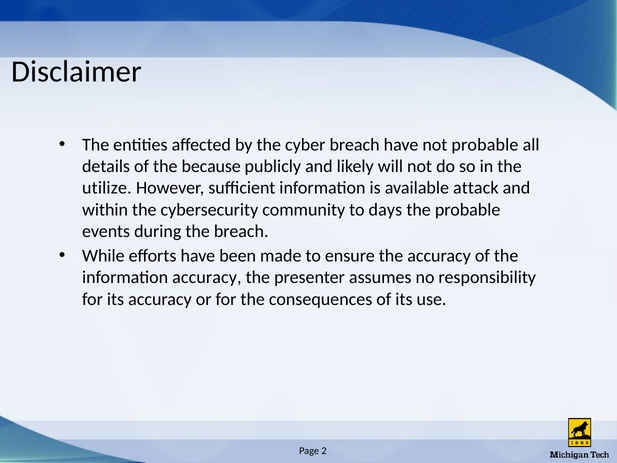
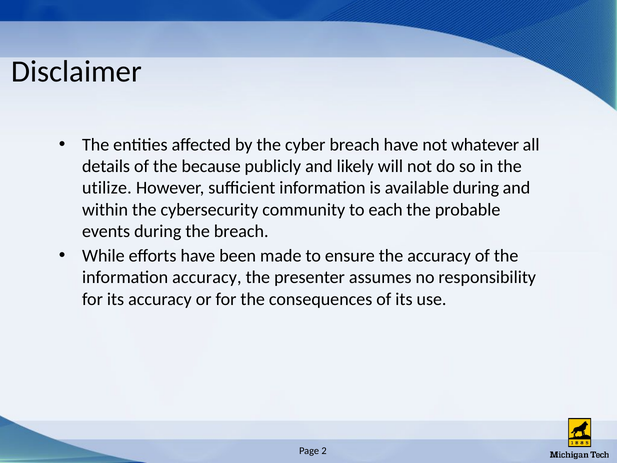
not probable: probable -> whatever
available attack: attack -> during
days: days -> each
